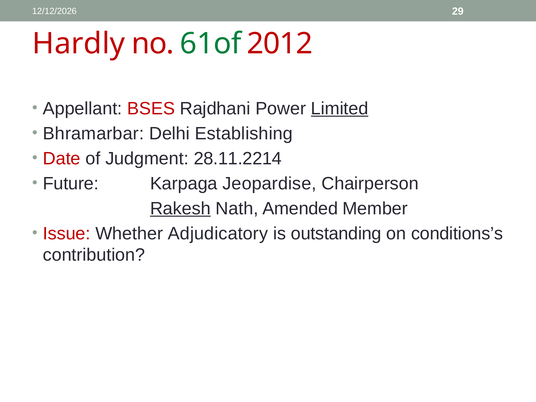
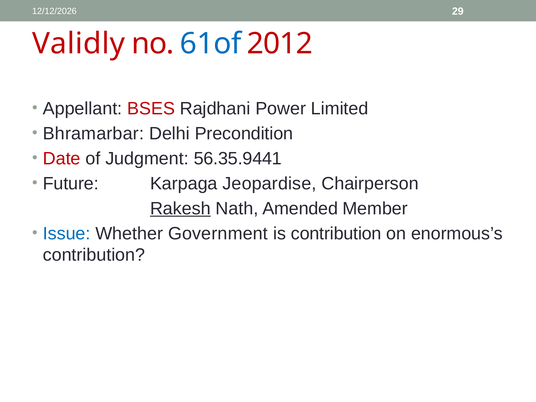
Hardly: Hardly -> Validly
61of colour: green -> blue
Limited underline: present -> none
Establishing: Establishing -> Precondition
28.11.2214: 28.11.2214 -> 56.35.9441
Issue colour: red -> blue
Adjudicatory: Adjudicatory -> Government
is outstanding: outstanding -> contribution
conditions’s: conditions’s -> enormous’s
